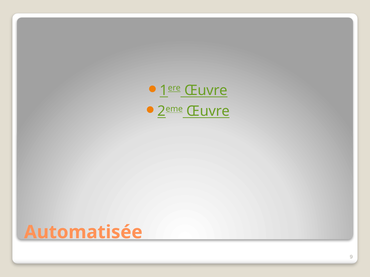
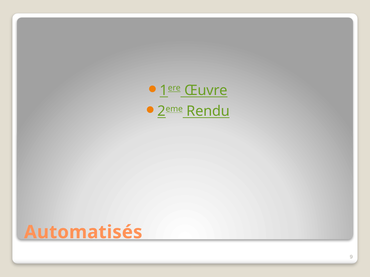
2eme Œuvre: Œuvre -> Rendu
Automatisée: Automatisée -> Automatisés
